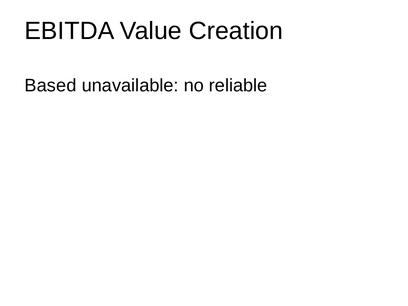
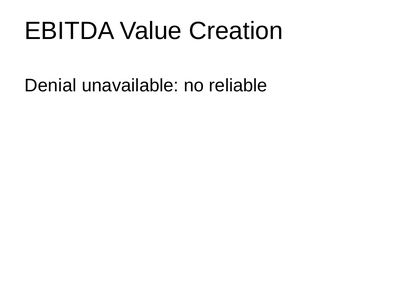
Based: Based -> Denial
